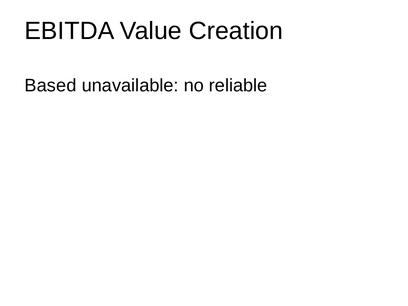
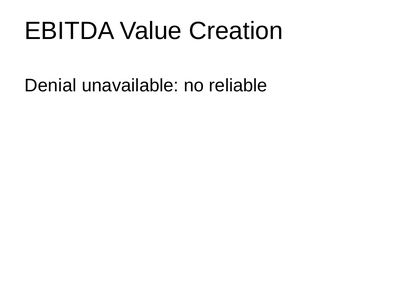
Based: Based -> Denial
